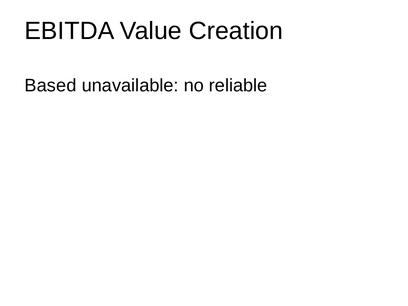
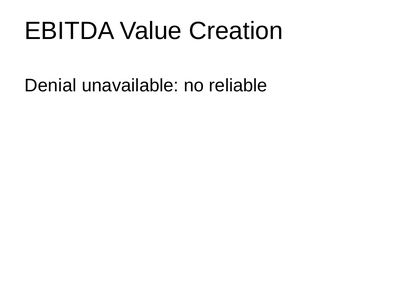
Based: Based -> Denial
